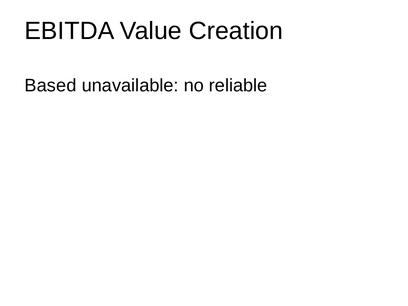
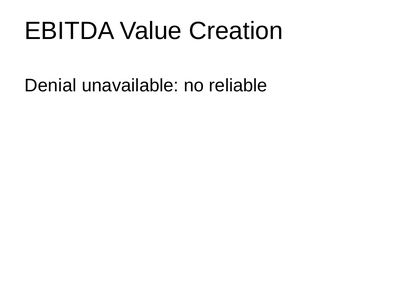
Based: Based -> Denial
